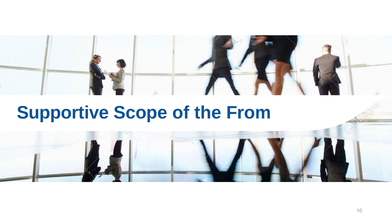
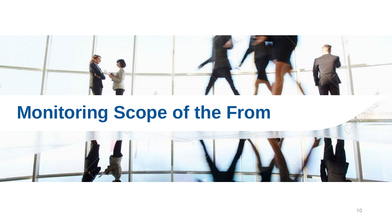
Supportive: Supportive -> Monitoring
